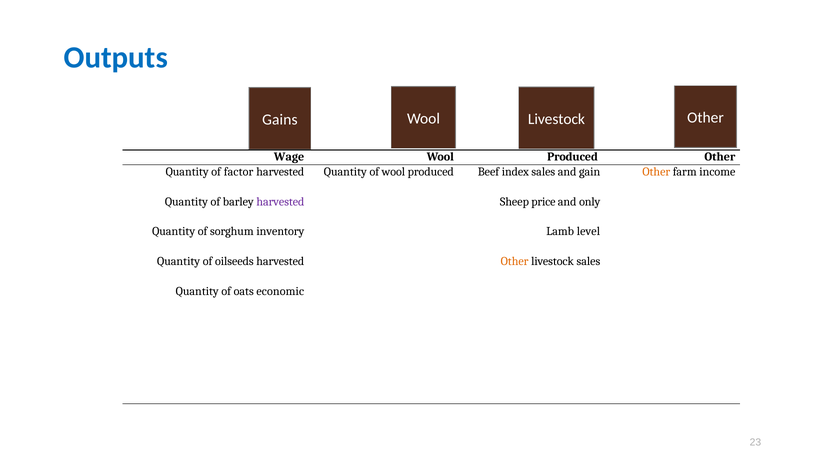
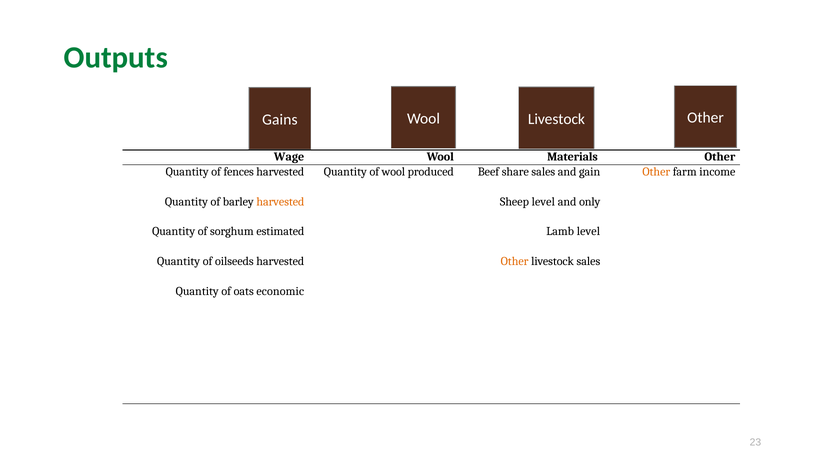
Outputs colour: blue -> green
Produced at (572, 157): Produced -> Materials
factor: factor -> fences
index: index -> share
harvested at (280, 202) colour: purple -> orange
Sheep price: price -> level
inventory: inventory -> estimated
